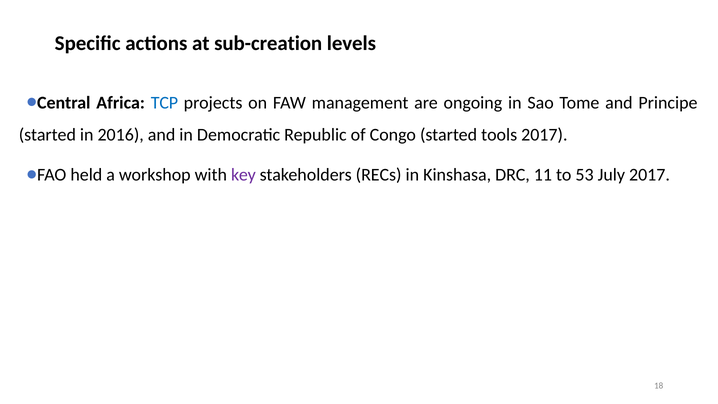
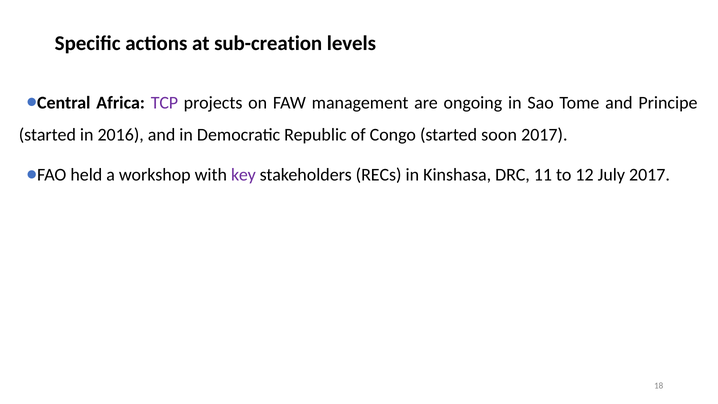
TCP colour: blue -> purple
tools: tools -> soon
53: 53 -> 12
